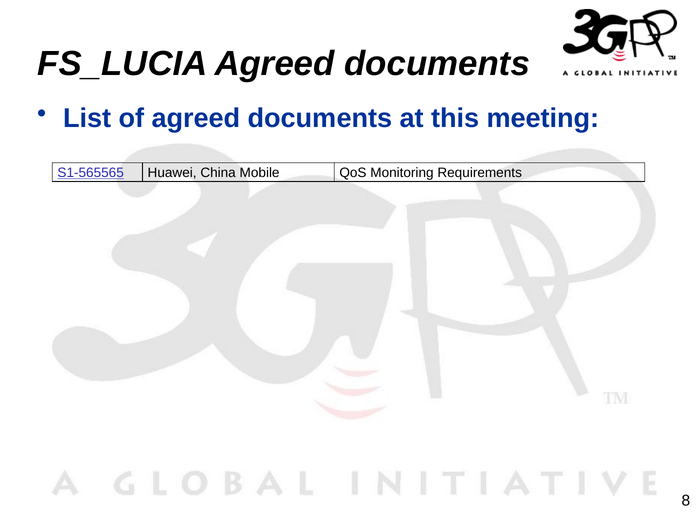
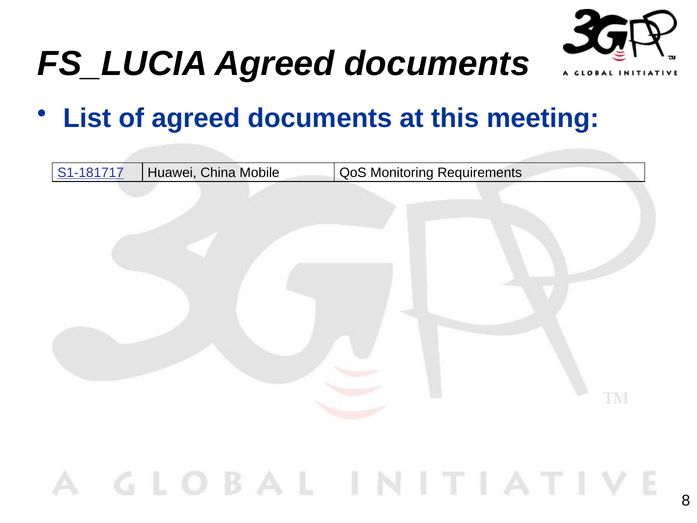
S1-565565: S1-565565 -> S1-181717
